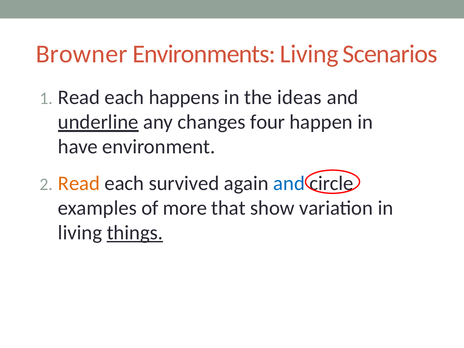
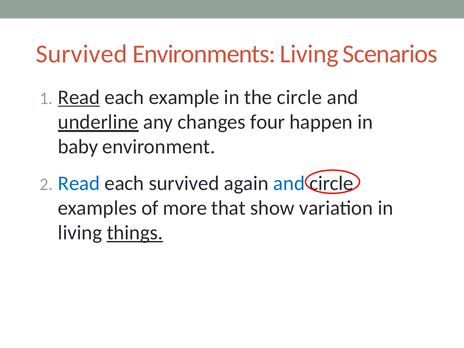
Browner at (82, 54): Browner -> Survived
Read at (79, 97) underline: none -> present
happens: happens -> example
the ideas: ideas -> circle
have: have -> baby
Read at (79, 183) colour: orange -> blue
